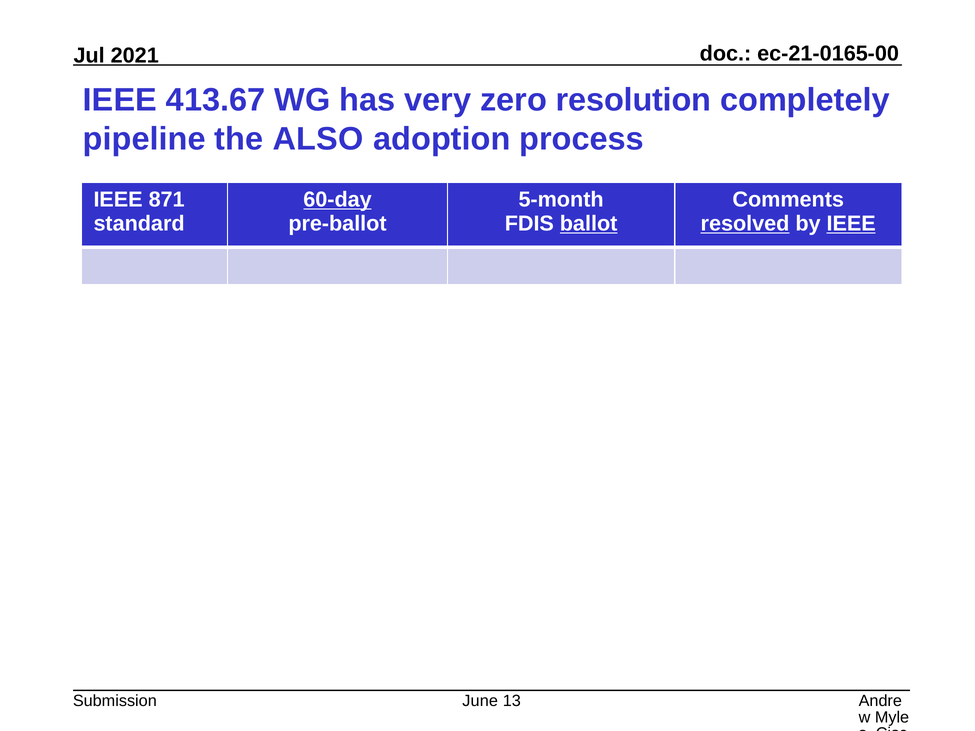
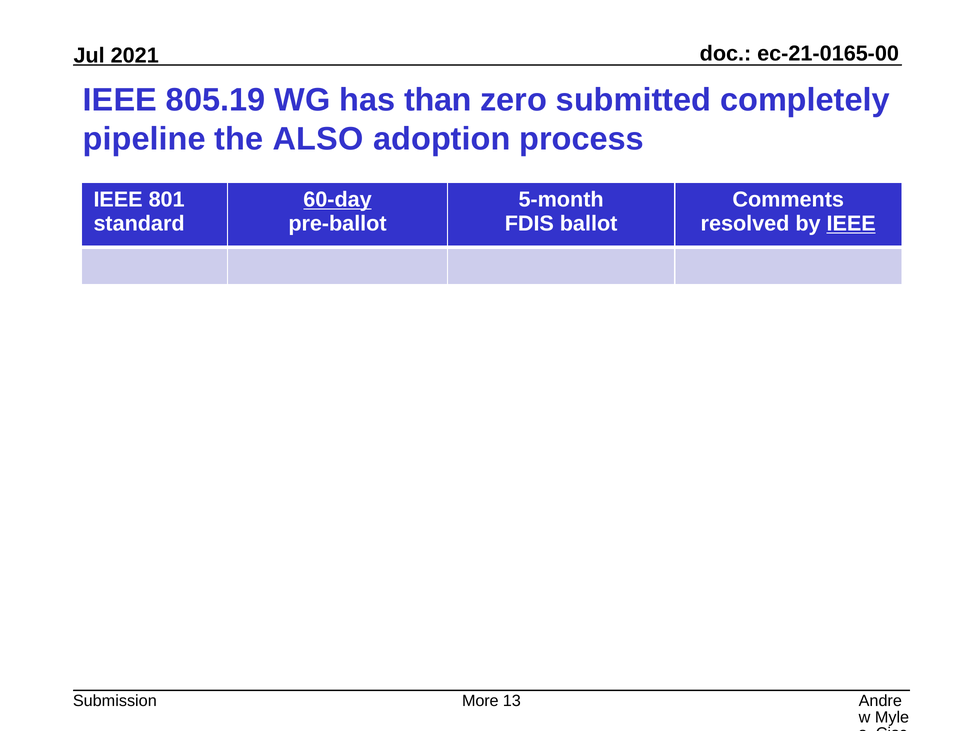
413.67: 413.67 -> 805.19
very: very -> than
resolution: resolution -> submitted
871: 871 -> 801
ballot underline: present -> none
resolved underline: present -> none
June: June -> More
